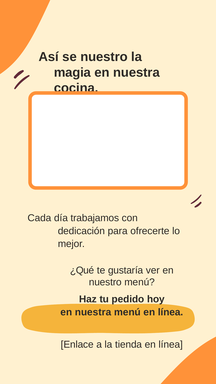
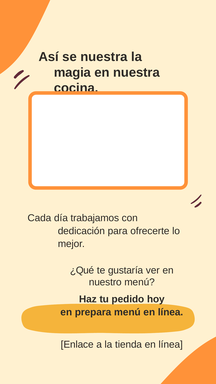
se nuestro: nuestro -> nuestra
nuestra at (93, 312): nuestra -> prepara
